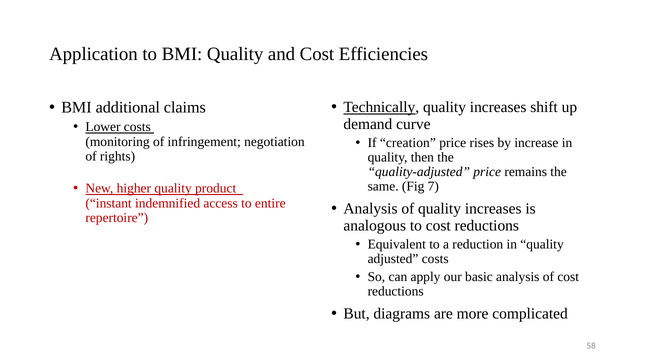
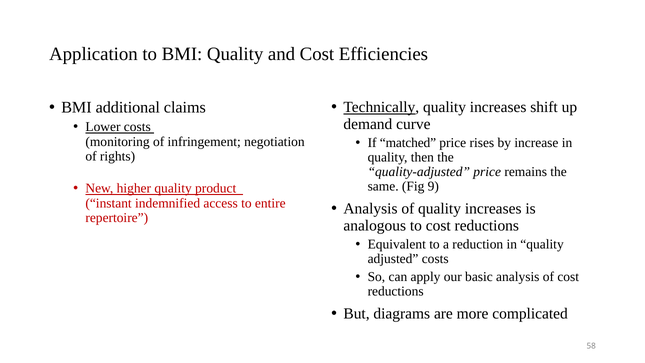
creation: creation -> matched
7: 7 -> 9
